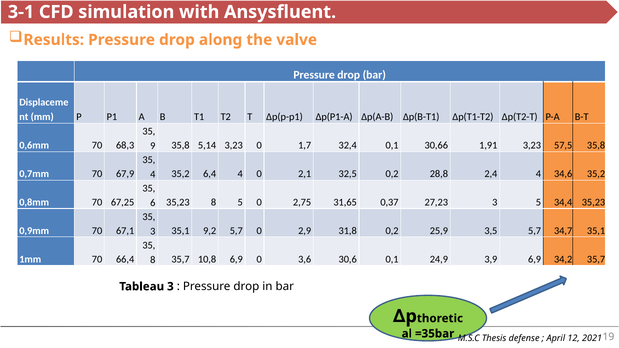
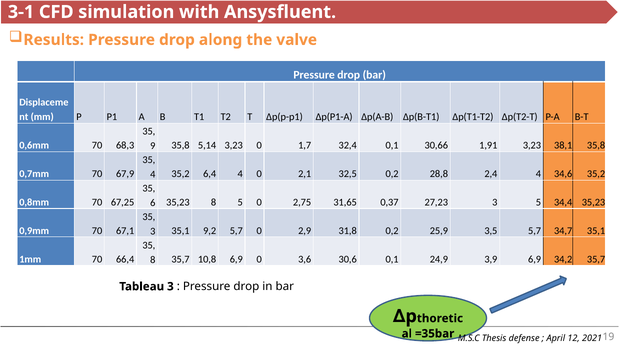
57,5: 57,5 -> 38,1
